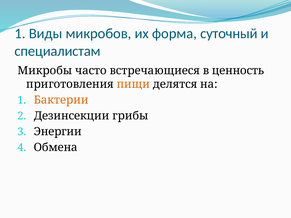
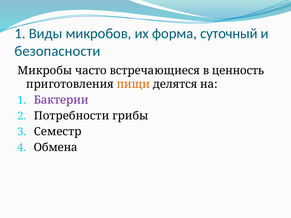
специалистам: специалистам -> безопасности
Бактерии colour: orange -> purple
Дезинсекции: Дезинсекции -> Потребности
Энергии: Энергии -> Семестр
